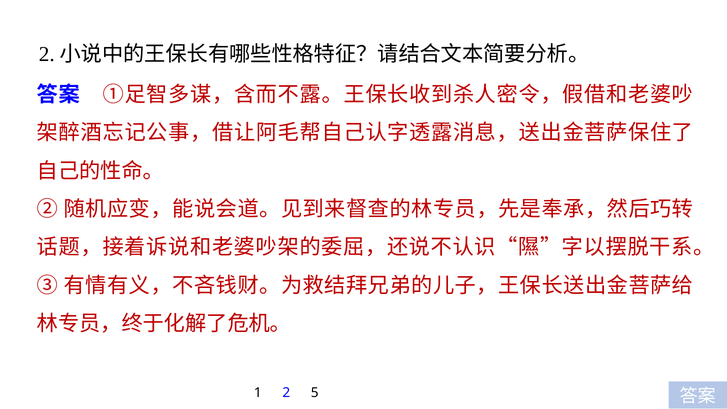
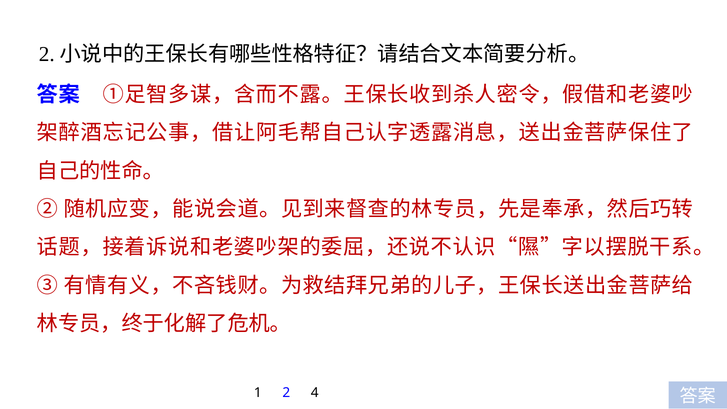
5: 5 -> 4
